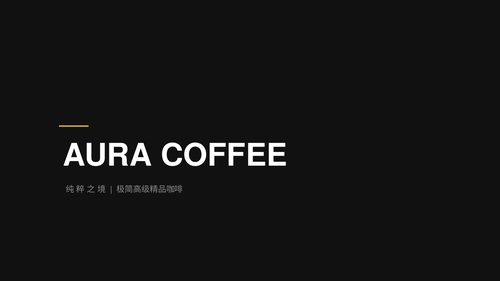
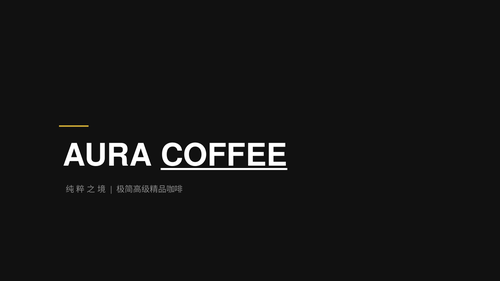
COFFEE underline: none -> present
